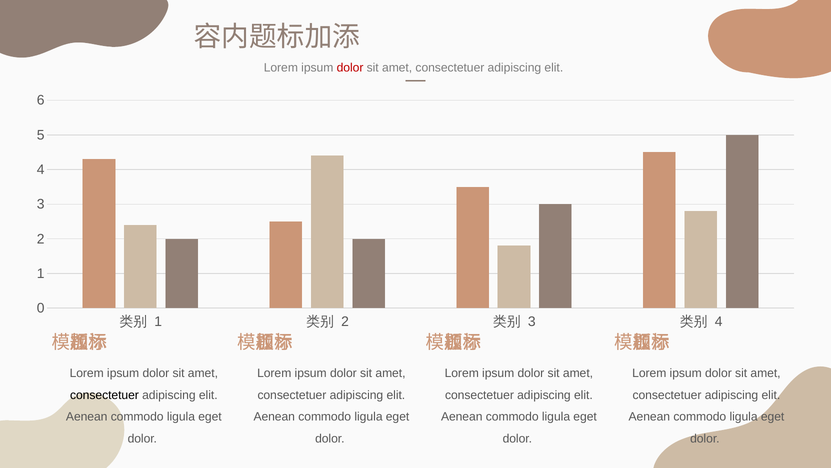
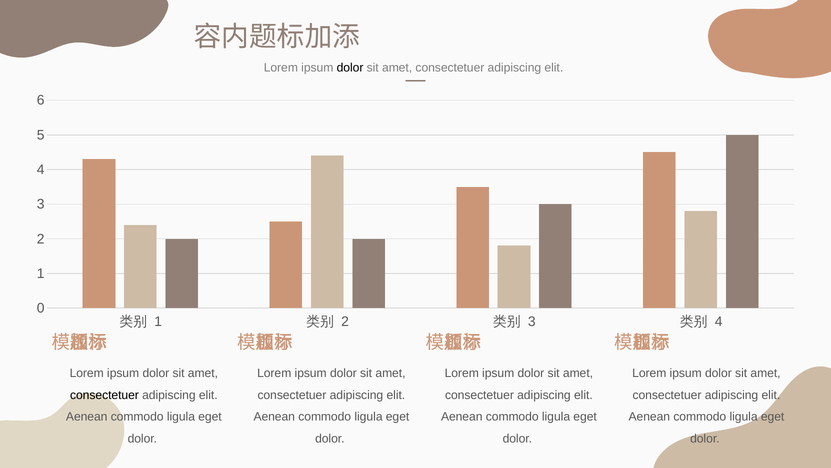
dolor at (350, 68) colour: red -> black
